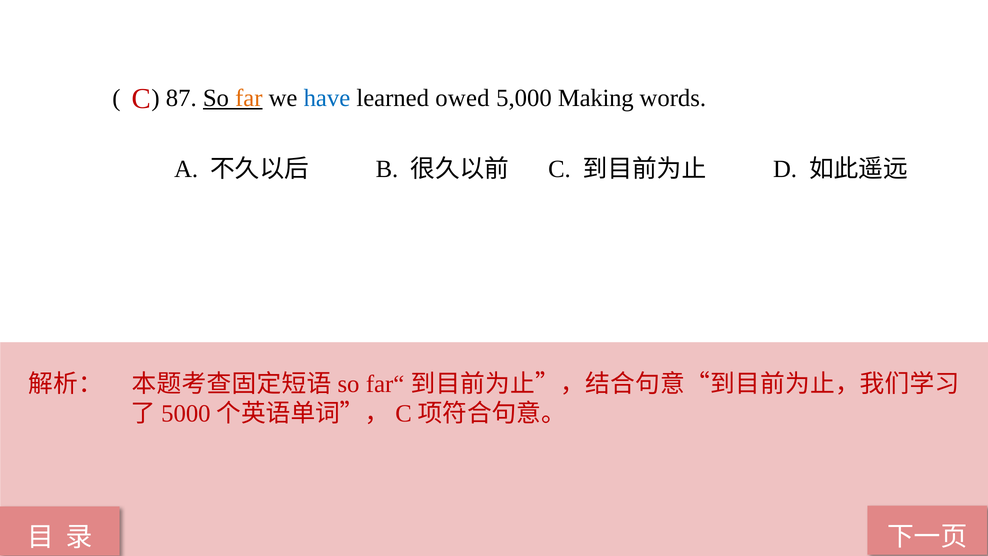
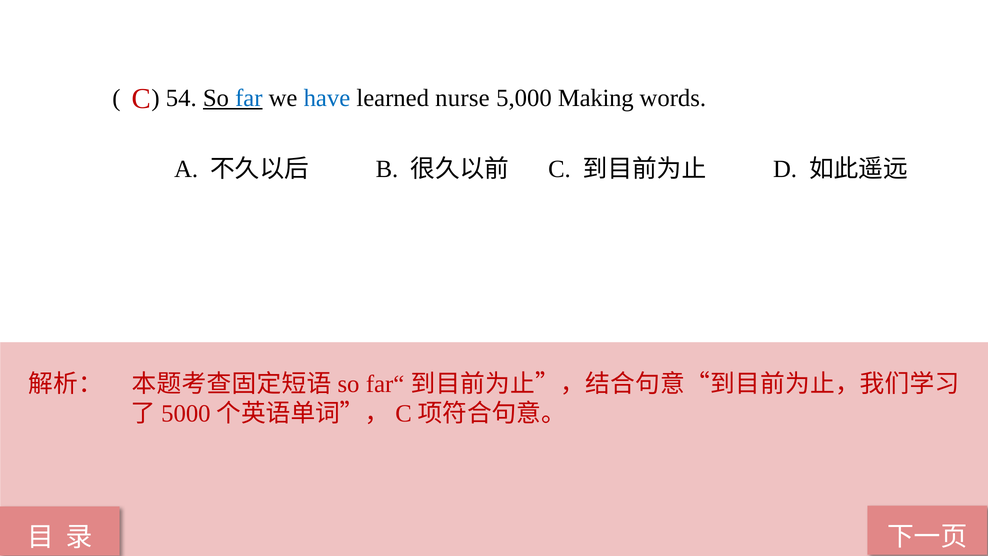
87: 87 -> 54
far colour: orange -> blue
owed: owed -> nurse
